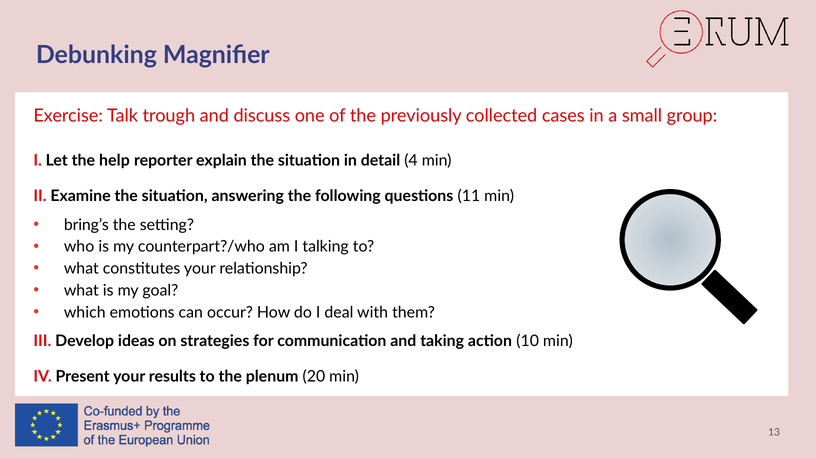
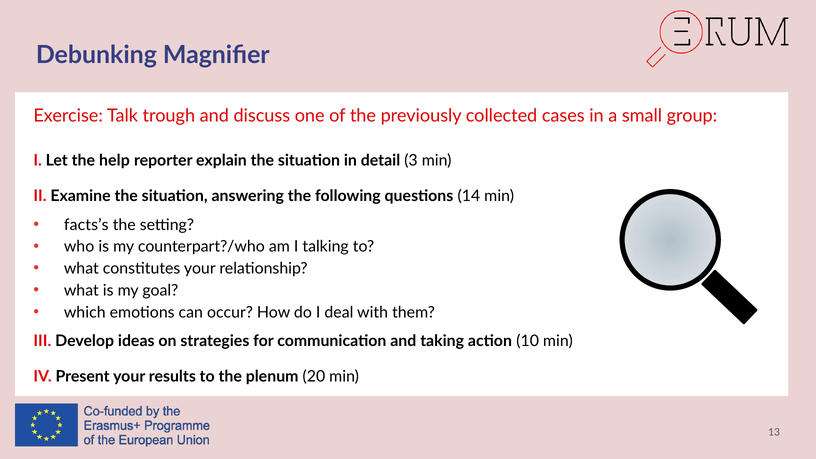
4: 4 -> 3
11: 11 -> 14
bring’s: bring’s -> facts’s
